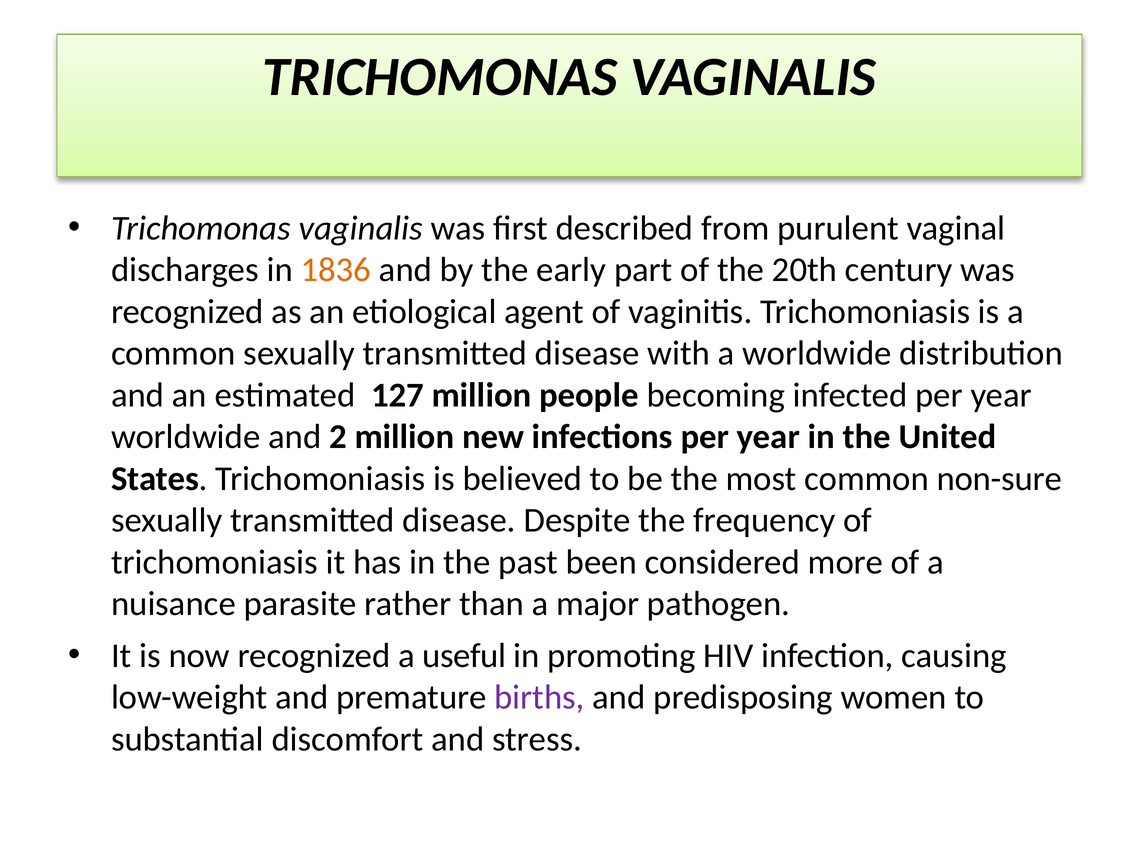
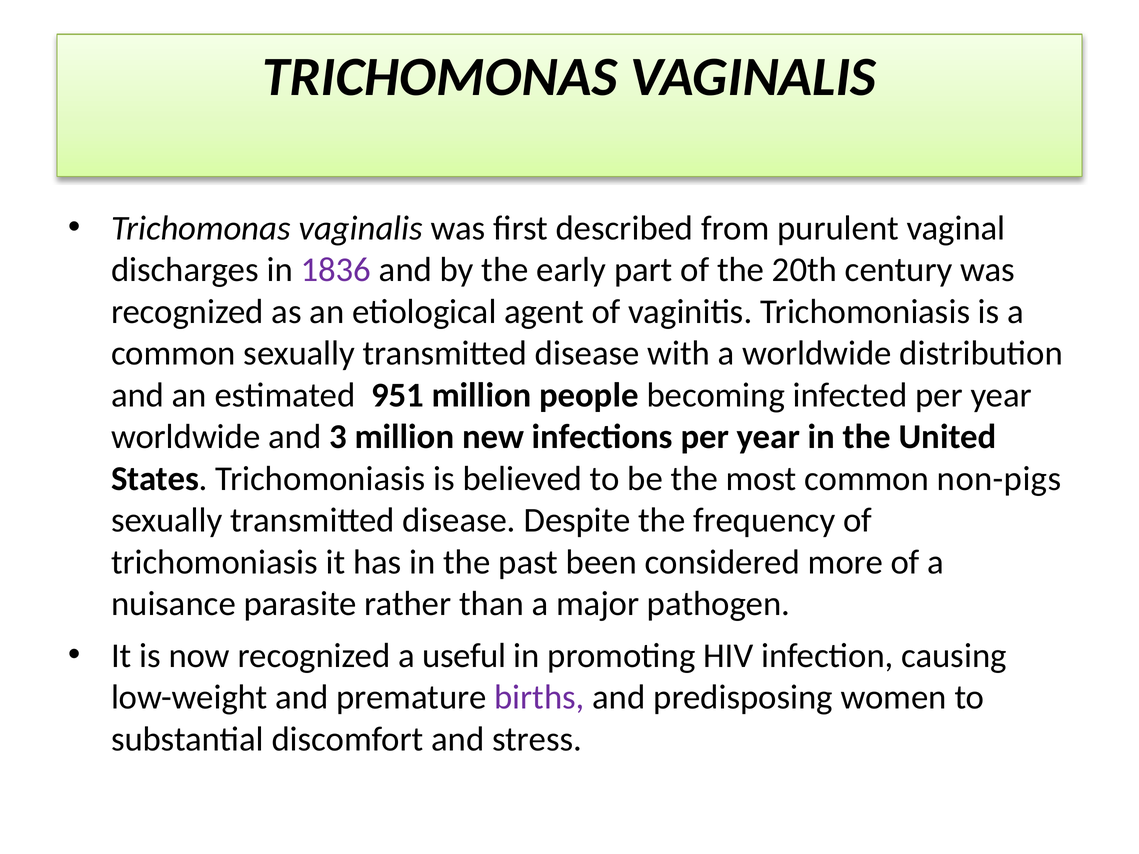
1836 colour: orange -> purple
127: 127 -> 951
2: 2 -> 3
non-sure: non-sure -> non-pigs
